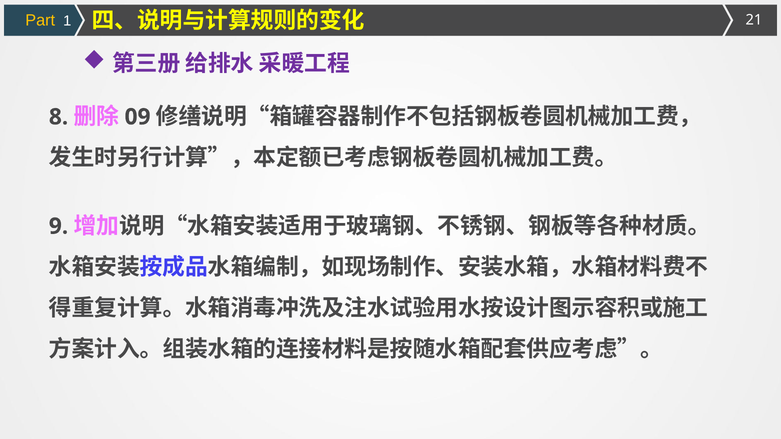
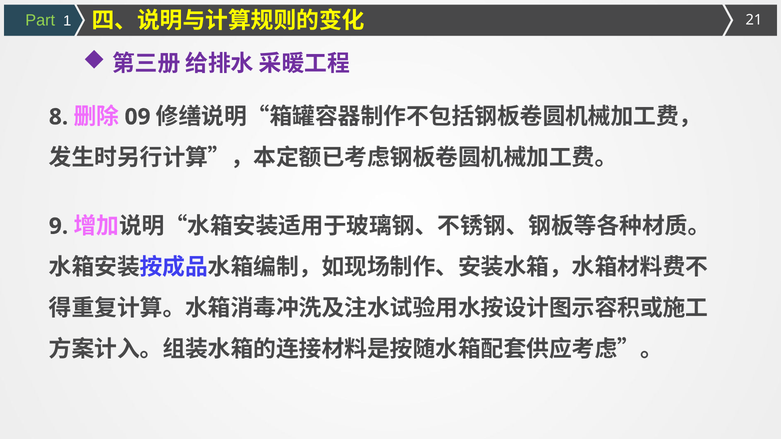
Part colour: yellow -> light green
